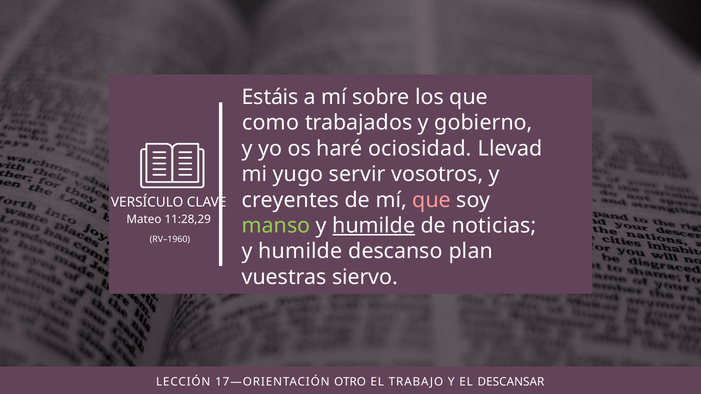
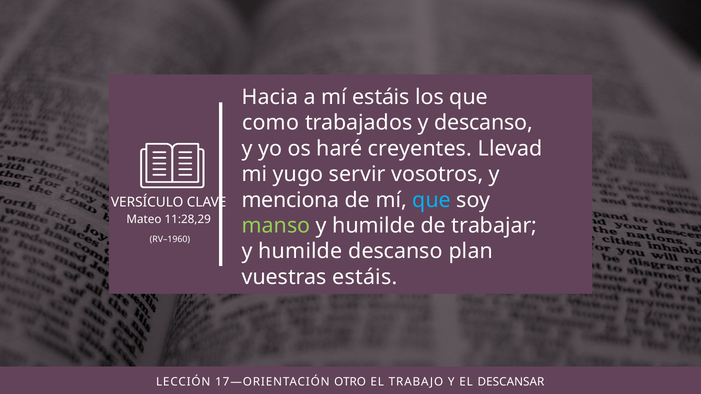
Estáis: Estáis -> Hacia
mí sobre: sobre -> estáis
y gobierno: gobierno -> descanso
ociosidad: ociosidad -> creyentes
creyentes: creyentes -> menciona
que at (432, 200) colour: pink -> light blue
humilde at (374, 226) underline: present -> none
noticias: noticias -> trabajar
vuestras siervo: siervo -> estáis
